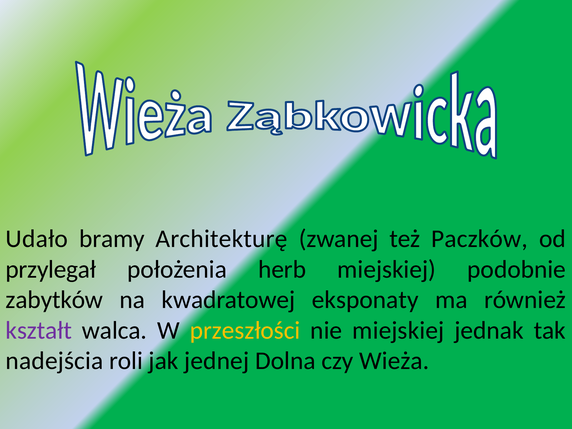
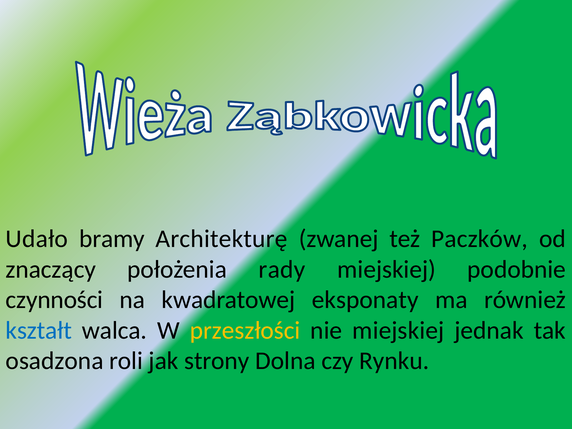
przylegał: przylegał -> znaczący
herb: herb -> rady
zabytków: zabytków -> czynności
kształt colour: purple -> blue
nadejścia: nadejścia -> osadzona
jednej: jednej -> strony
Wieża: Wieża -> Rynku
